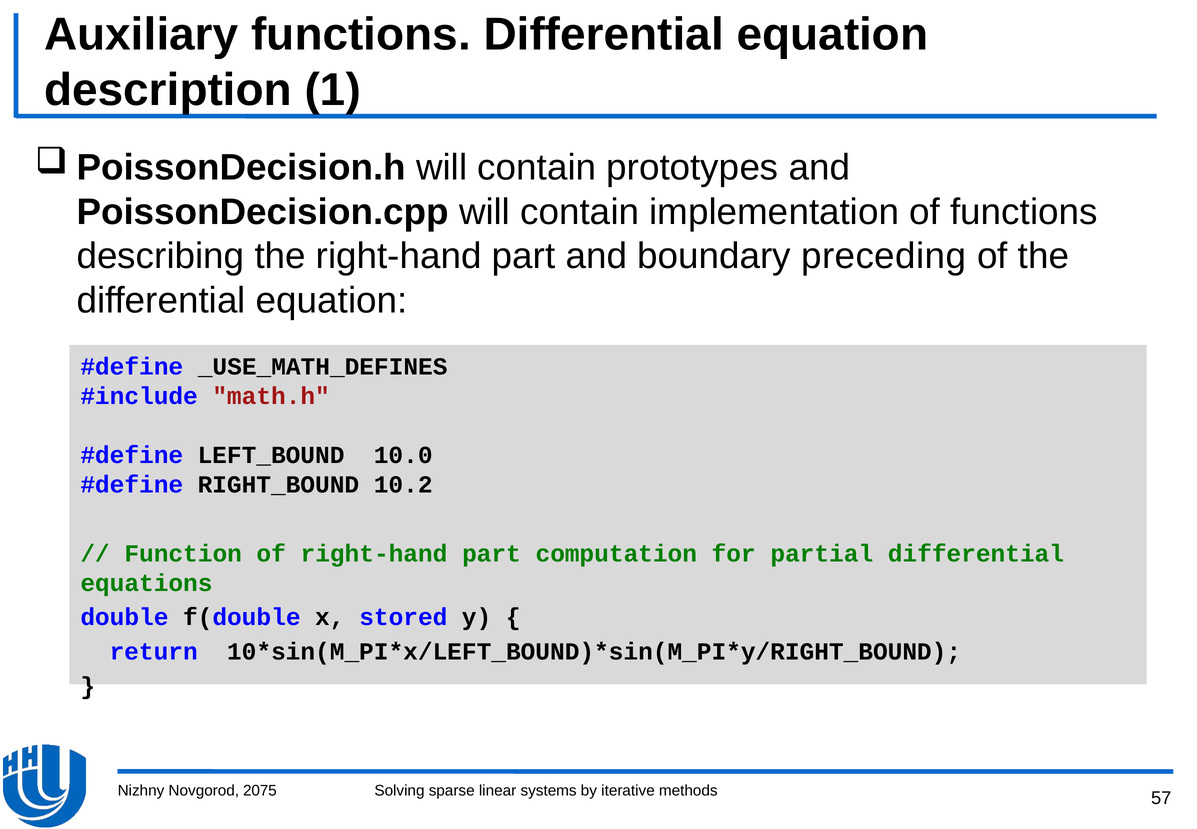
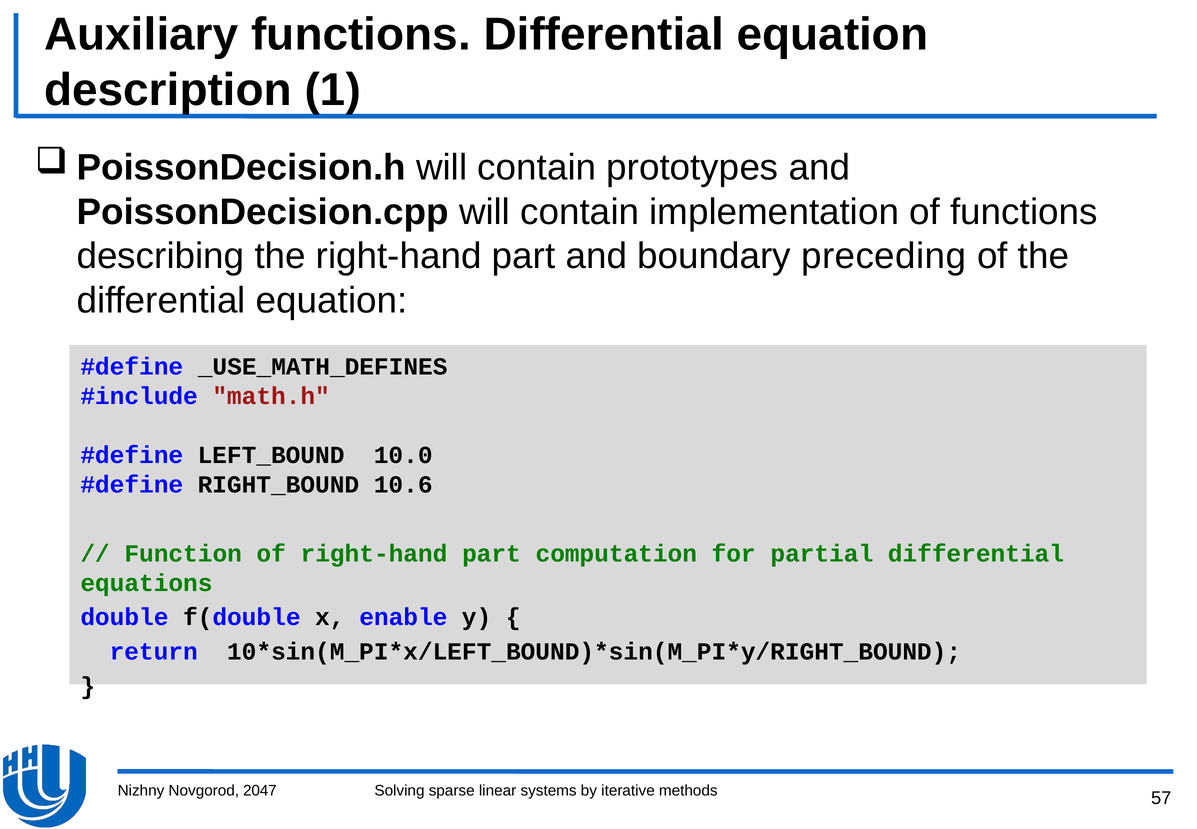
10.2: 10.2 -> 10.6
stored: stored -> enable
2075: 2075 -> 2047
